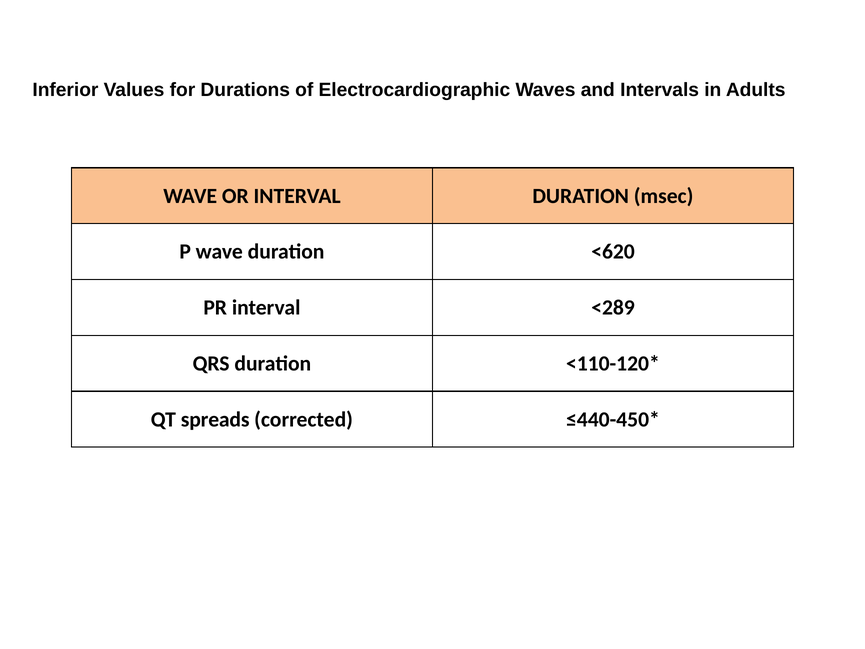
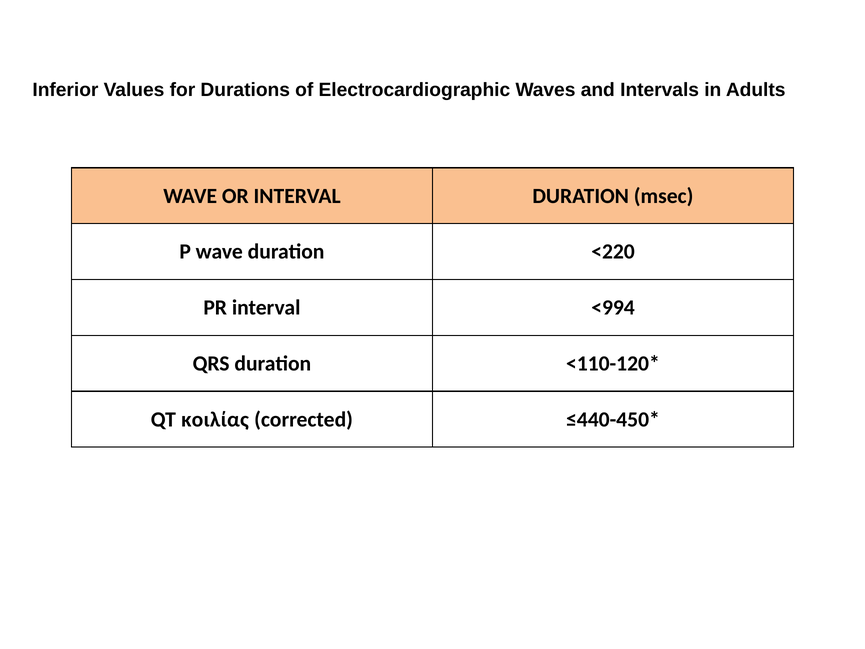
<620: <620 -> <220
<289: <289 -> <994
spreads: spreads -> κοιλίας
